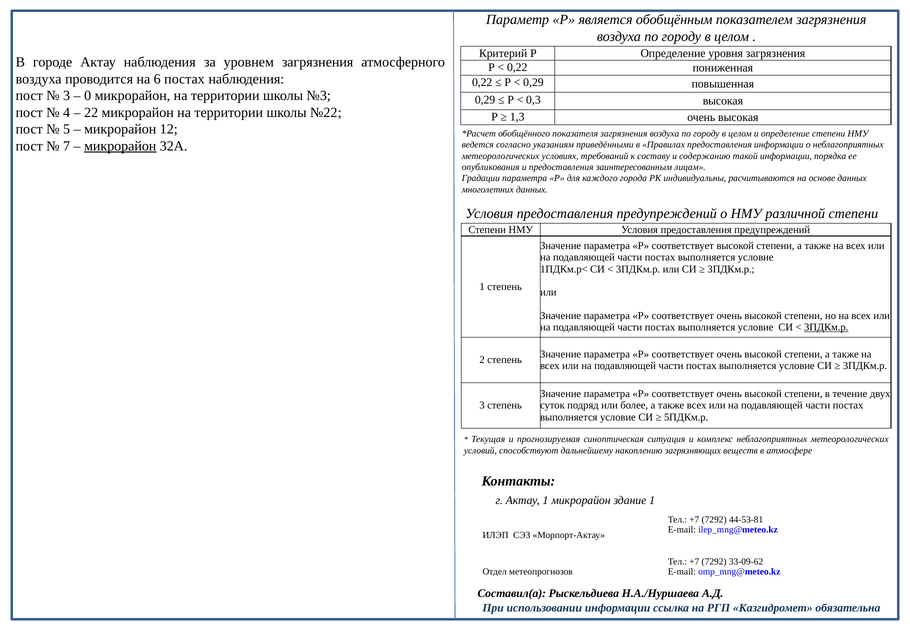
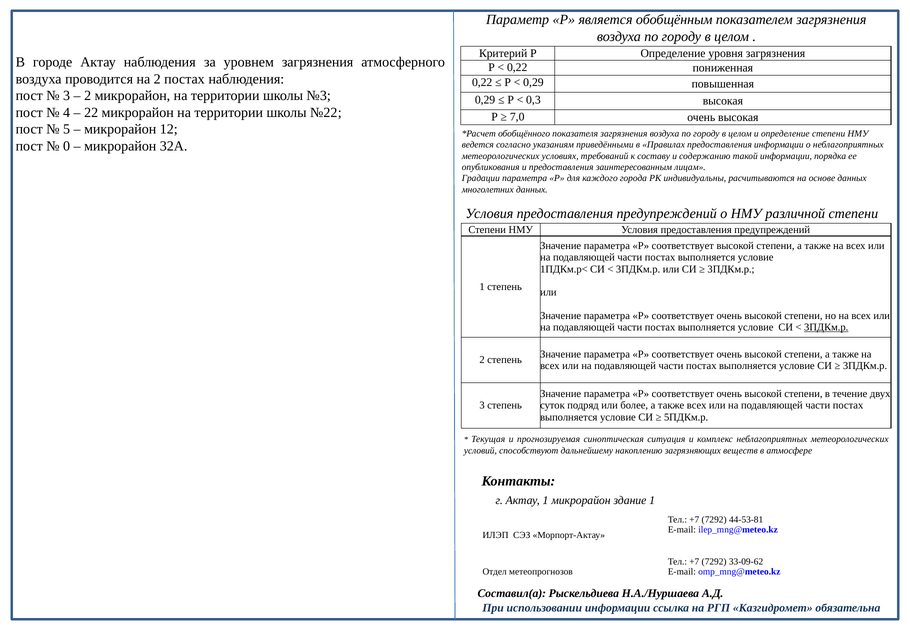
на 6: 6 -> 2
0 at (88, 96): 0 -> 2
1,3: 1,3 -> 7,0
7: 7 -> 0
микрорайон at (120, 146) underline: present -> none
